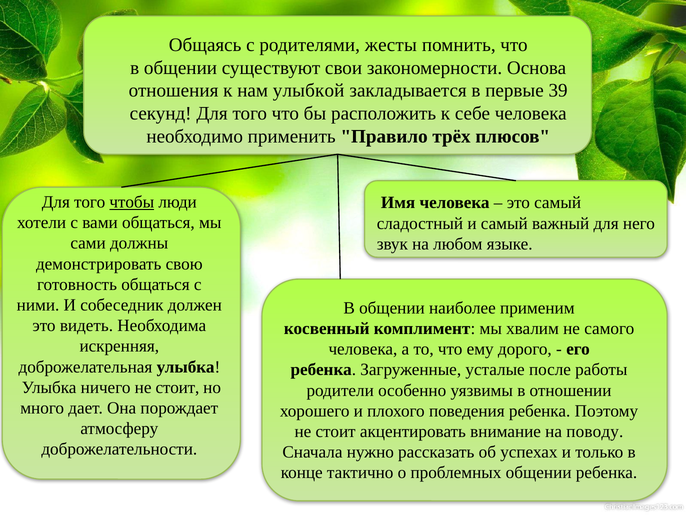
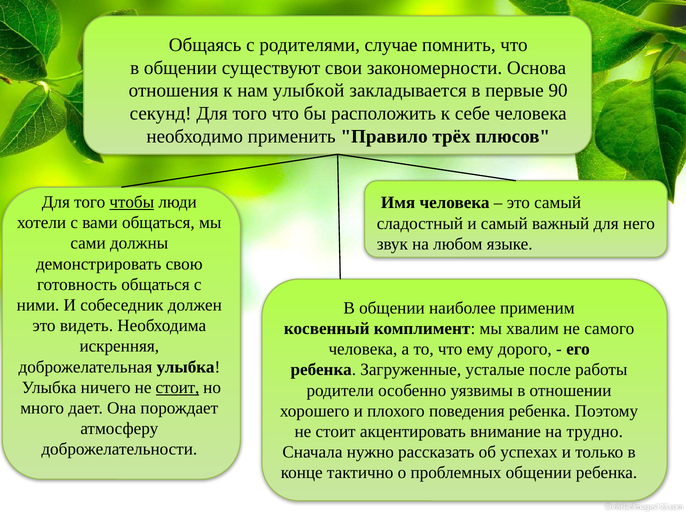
жесты: жесты -> случае
39: 39 -> 90
стоит at (177, 387) underline: none -> present
поводу: поводу -> трудно
